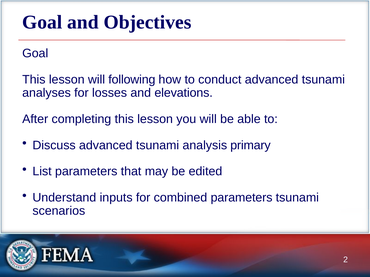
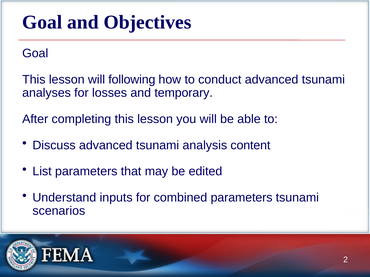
elevations: elevations -> temporary
primary: primary -> content
